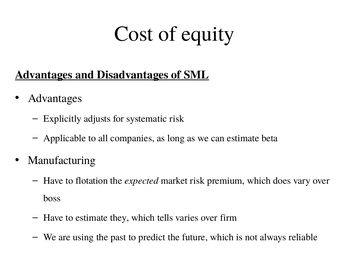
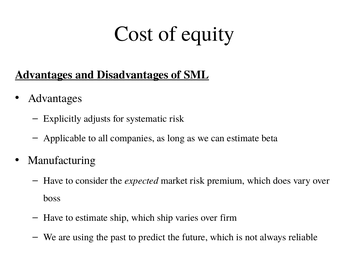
flotation: flotation -> consider
estimate they: they -> ship
which tells: tells -> ship
